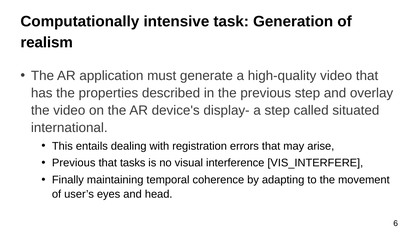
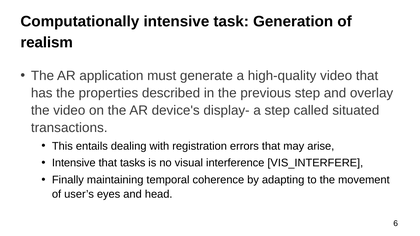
international: international -> transactions
Previous at (74, 163): Previous -> Intensive
